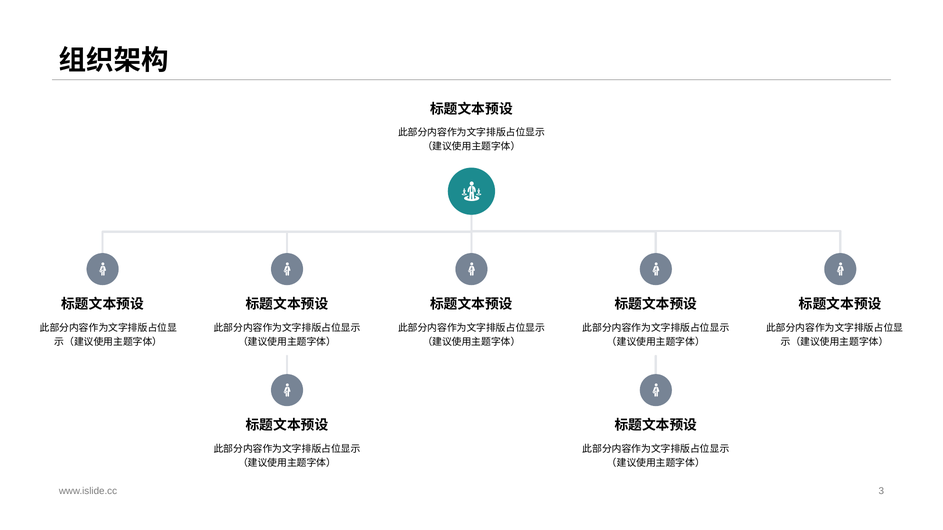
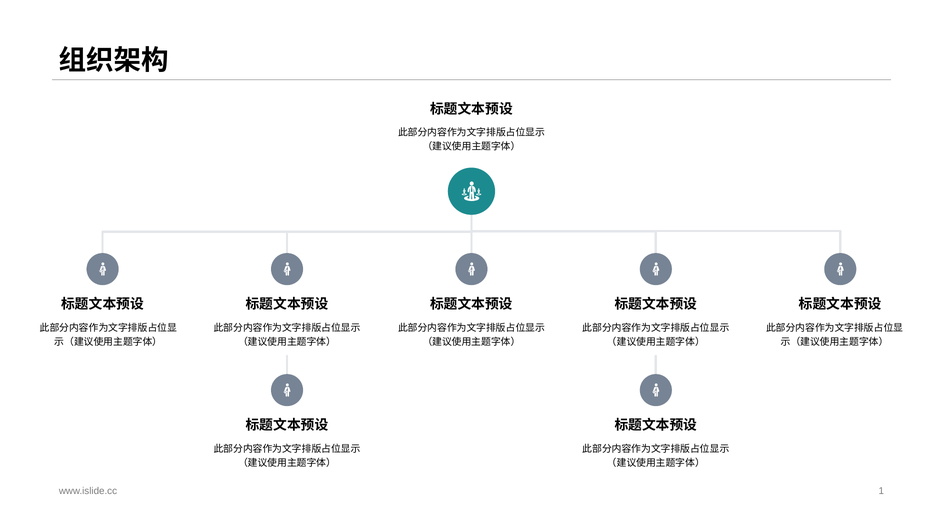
3: 3 -> 1
